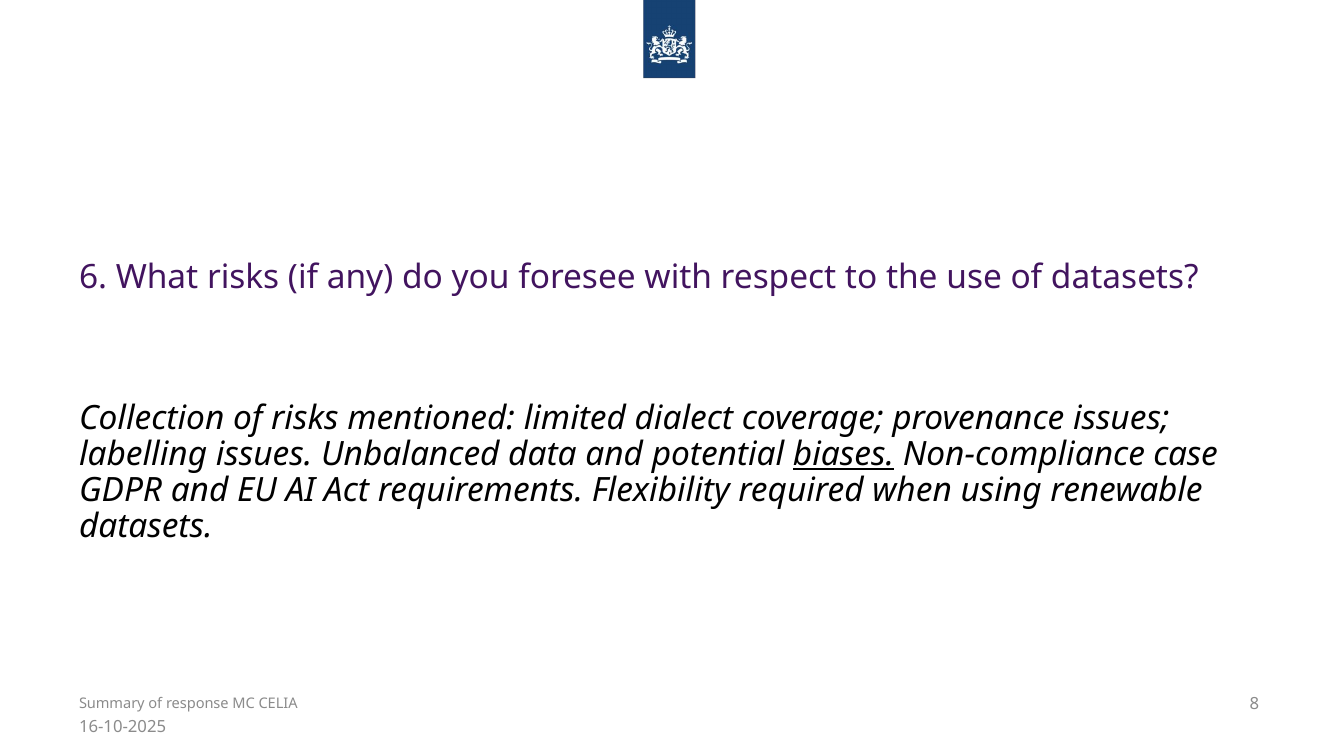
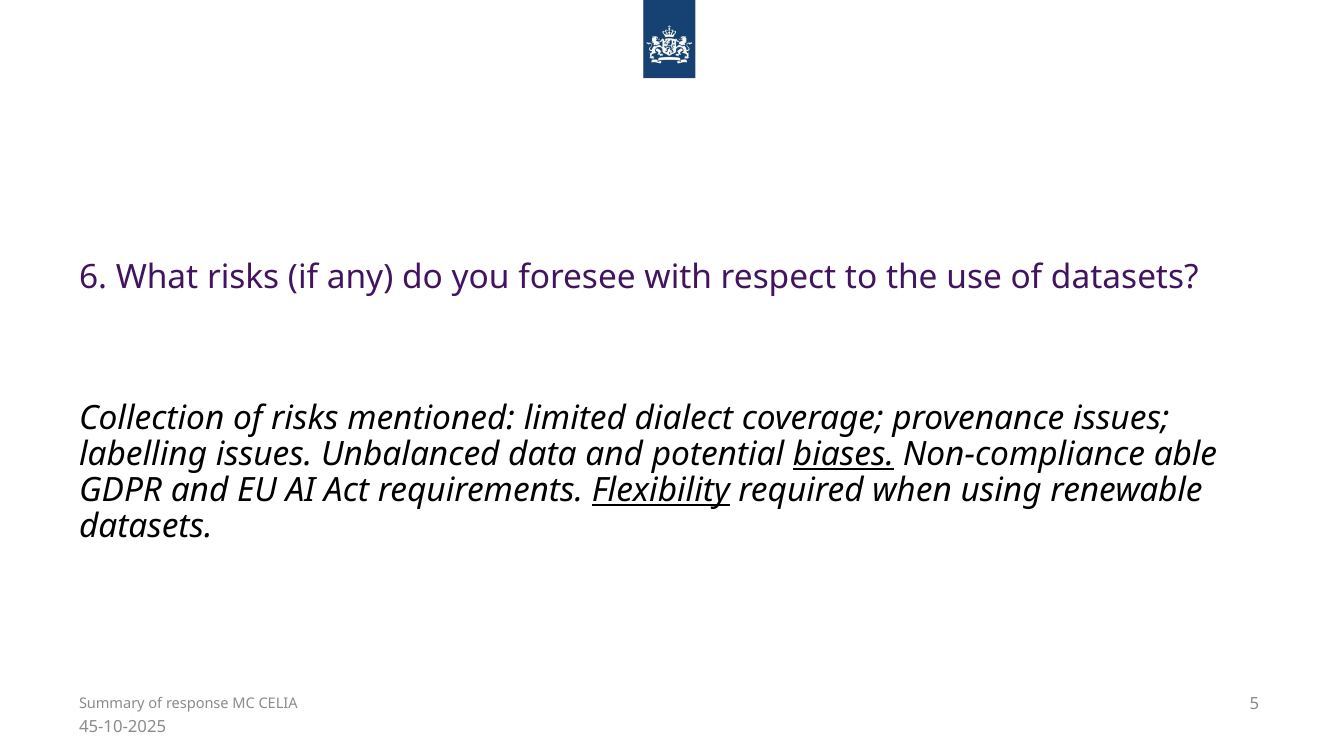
case: case -> able
Flexibility underline: none -> present
8: 8 -> 5
16-10-2025: 16-10-2025 -> 45-10-2025
